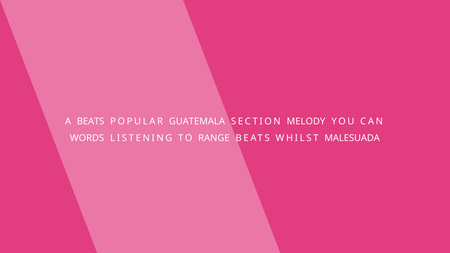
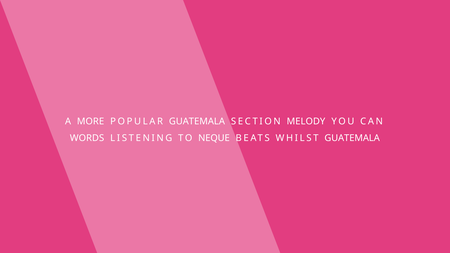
A BEATS: BEATS -> MORE
RANGE: RANGE -> NEQUE
WHILST MALESUADA: MALESUADA -> GUATEMALA
